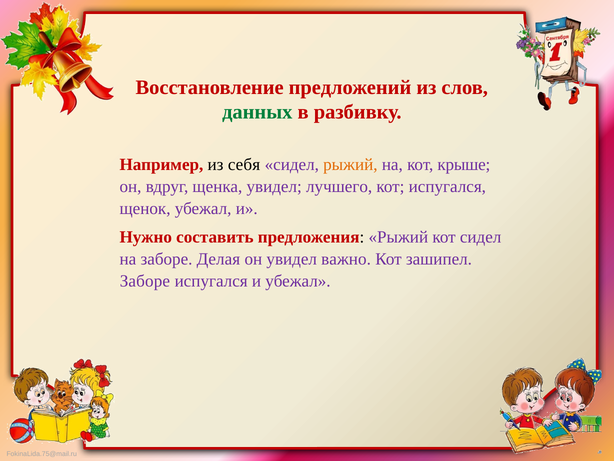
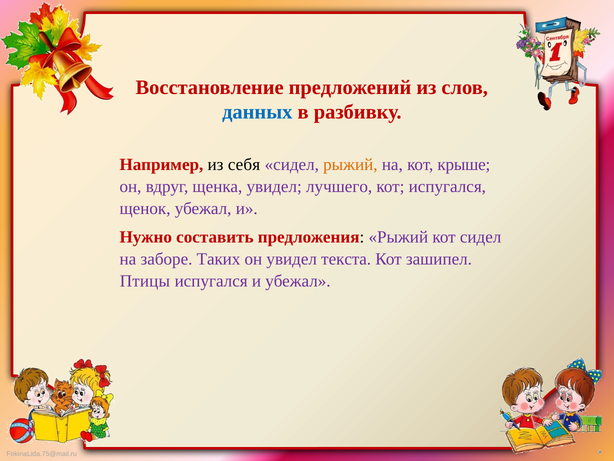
данных colour: green -> blue
Делая: Делая -> Таких
важно: важно -> текста
Заборе at (145, 281): Заборе -> Птицы
